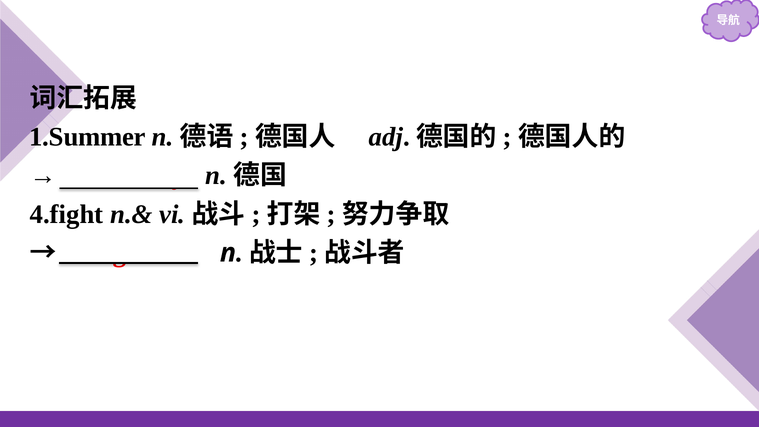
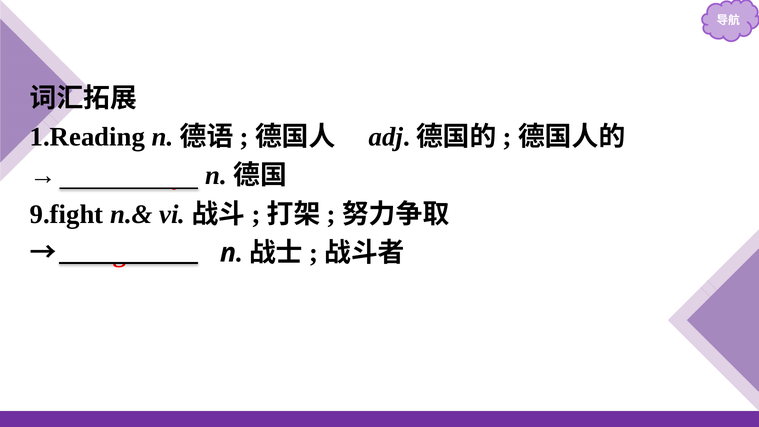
1.Summer: 1.Summer -> 1.Reading
4.fight: 4.fight -> 9.fight
